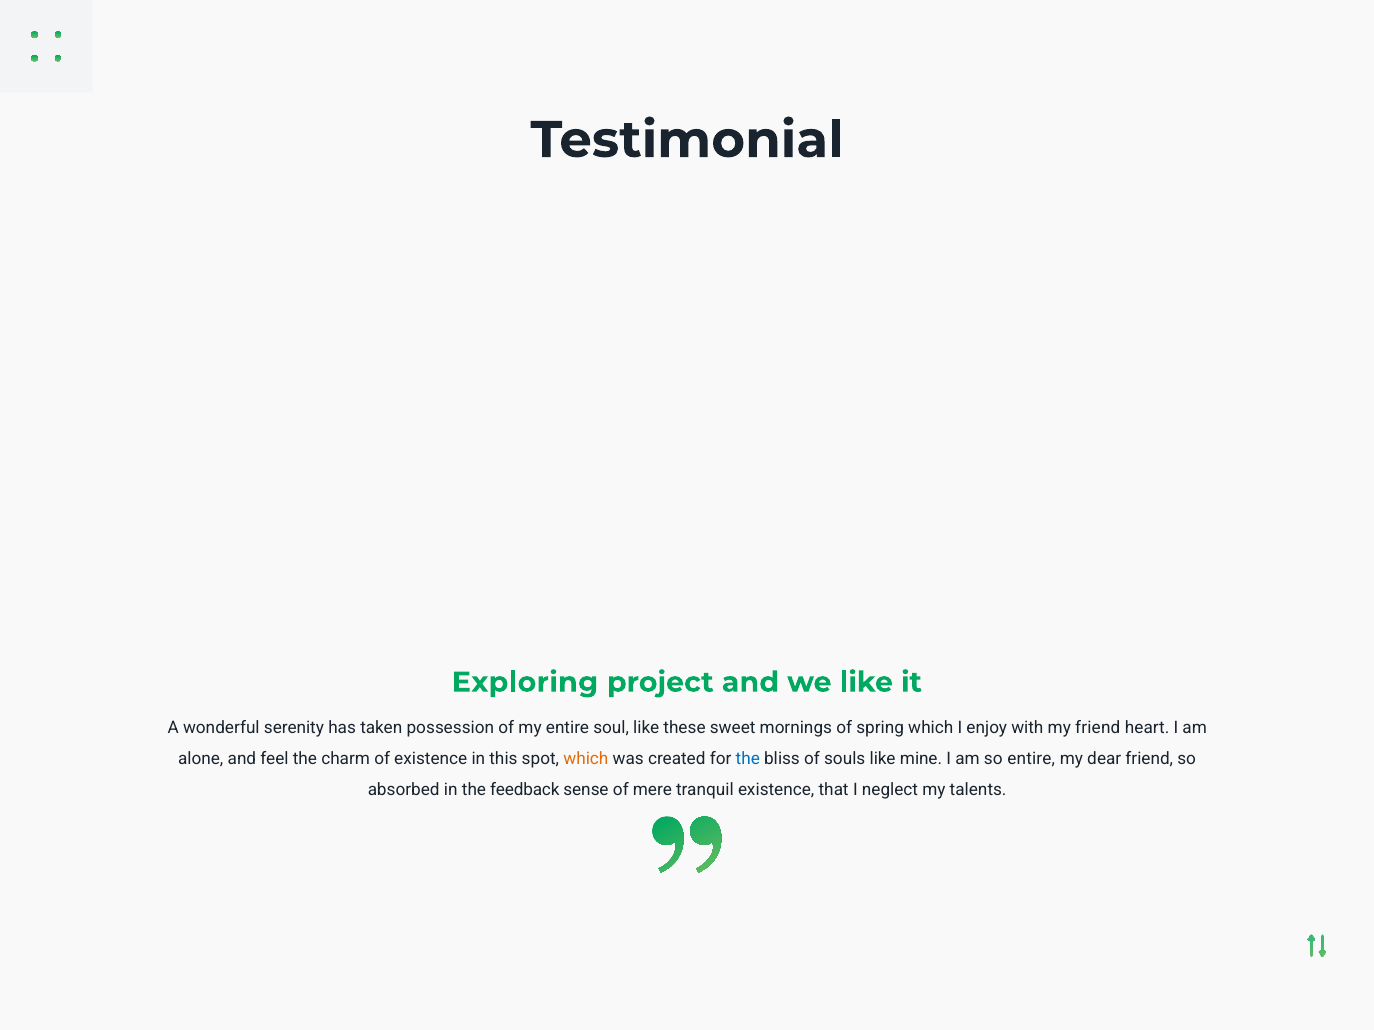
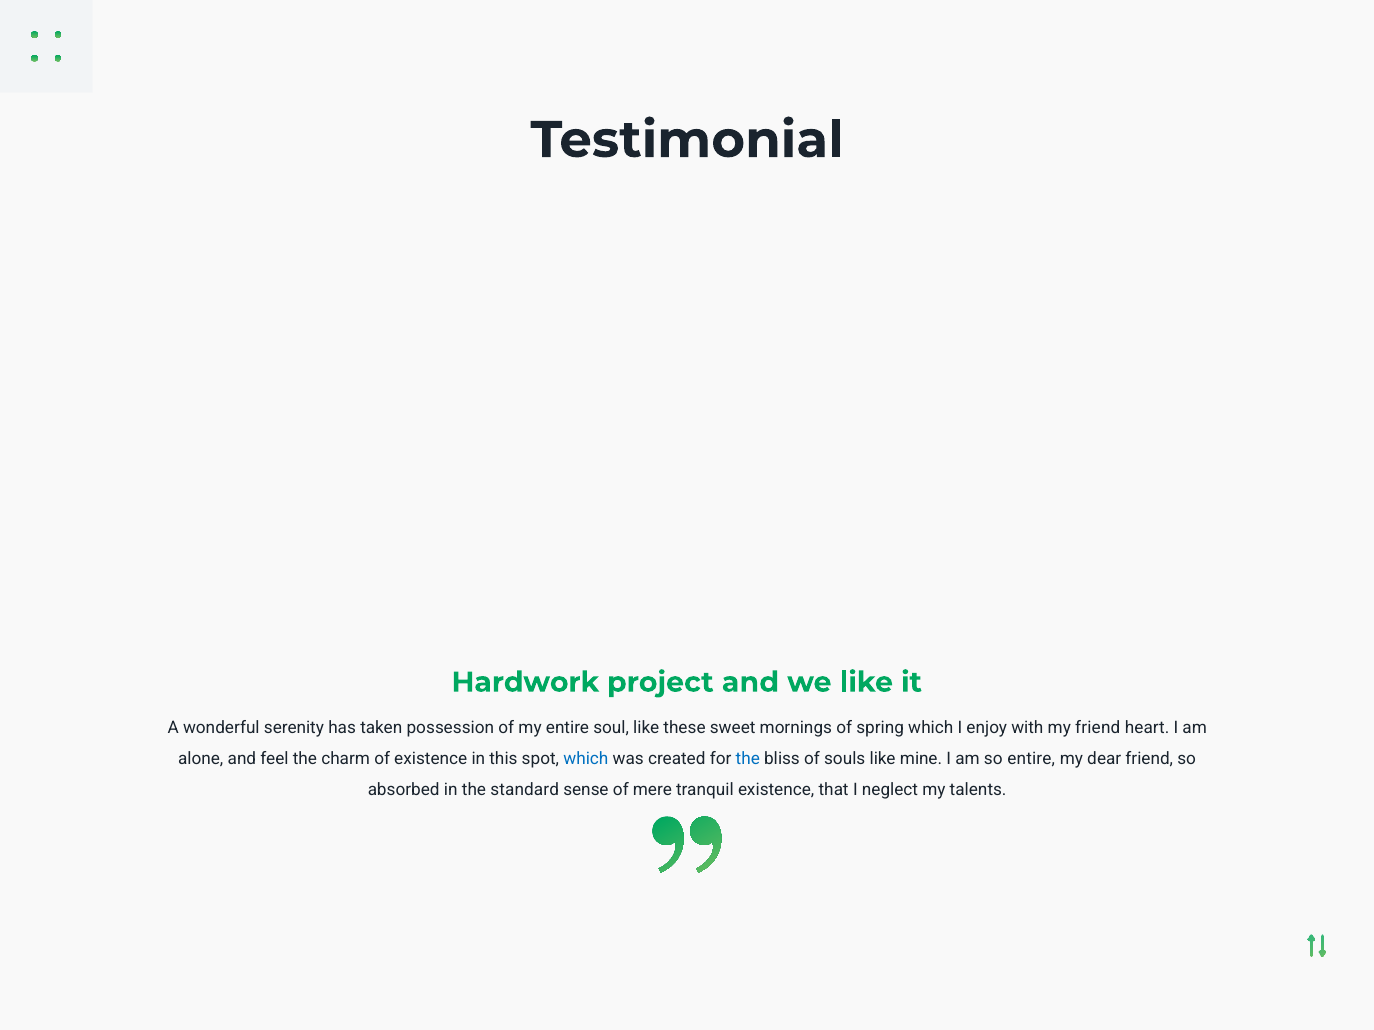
Exploring: Exploring -> Hardwork
which at (586, 759) colour: orange -> blue
feedback: feedback -> standard
